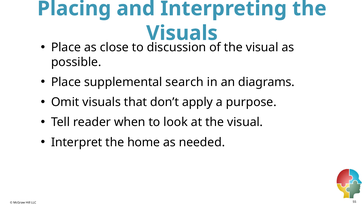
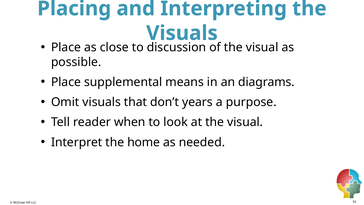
search: search -> means
apply: apply -> years
